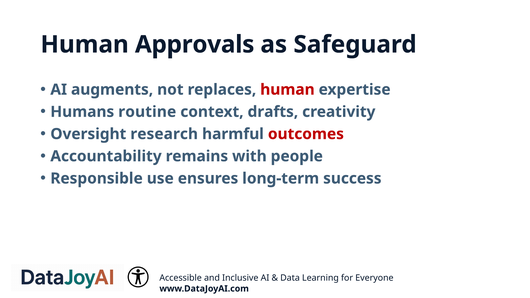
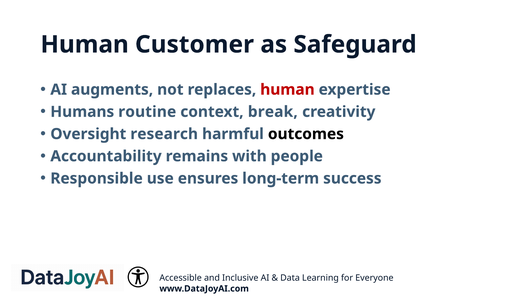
Approvals: Approvals -> Customer
drafts: drafts -> break
outcomes colour: red -> black
